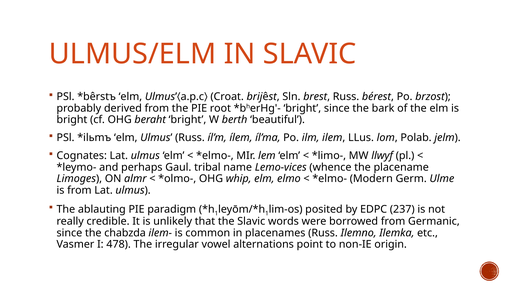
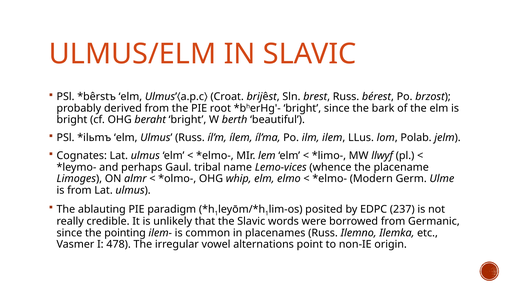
chabzda: chabzda -> pointing
